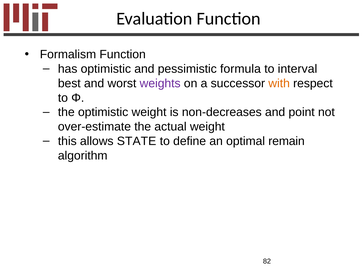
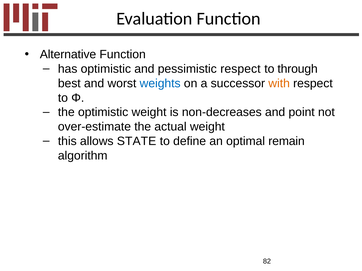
Formalism: Formalism -> Alternative
pessimistic formula: formula -> respect
interval: interval -> through
weights colour: purple -> blue
